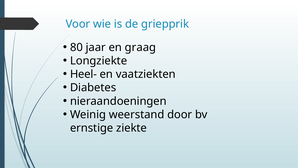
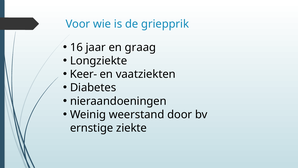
80: 80 -> 16
Heel-: Heel- -> Keer-
